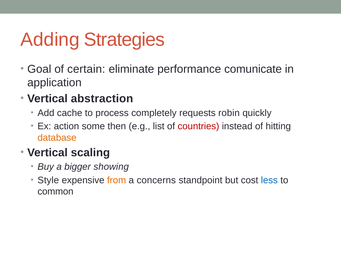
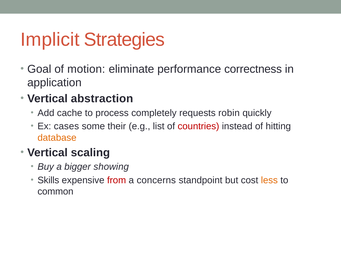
Adding: Adding -> Implicit
certain: certain -> motion
comunicate: comunicate -> correctness
action: action -> cases
then: then -> their
Style: Style -> Skills
from colour: orange -> red
less colour: blue -> orange
